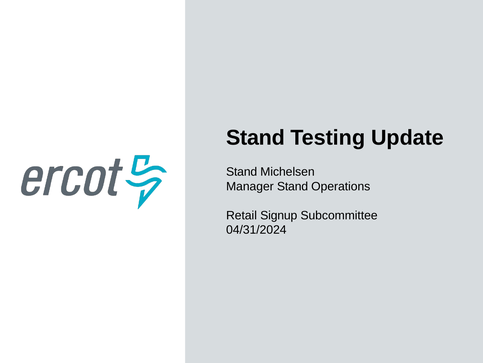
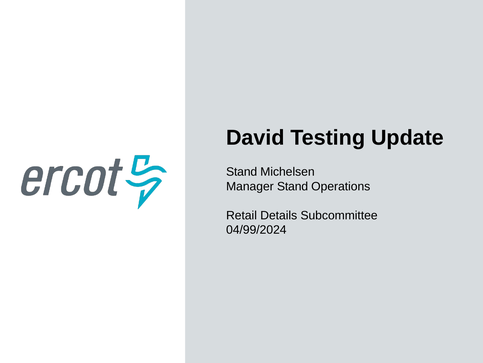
Stand at (255, 138): Stand -> David
Signup: Signup -> Details
04/31/2024: 04/31/2024 -> 04/99/2024
